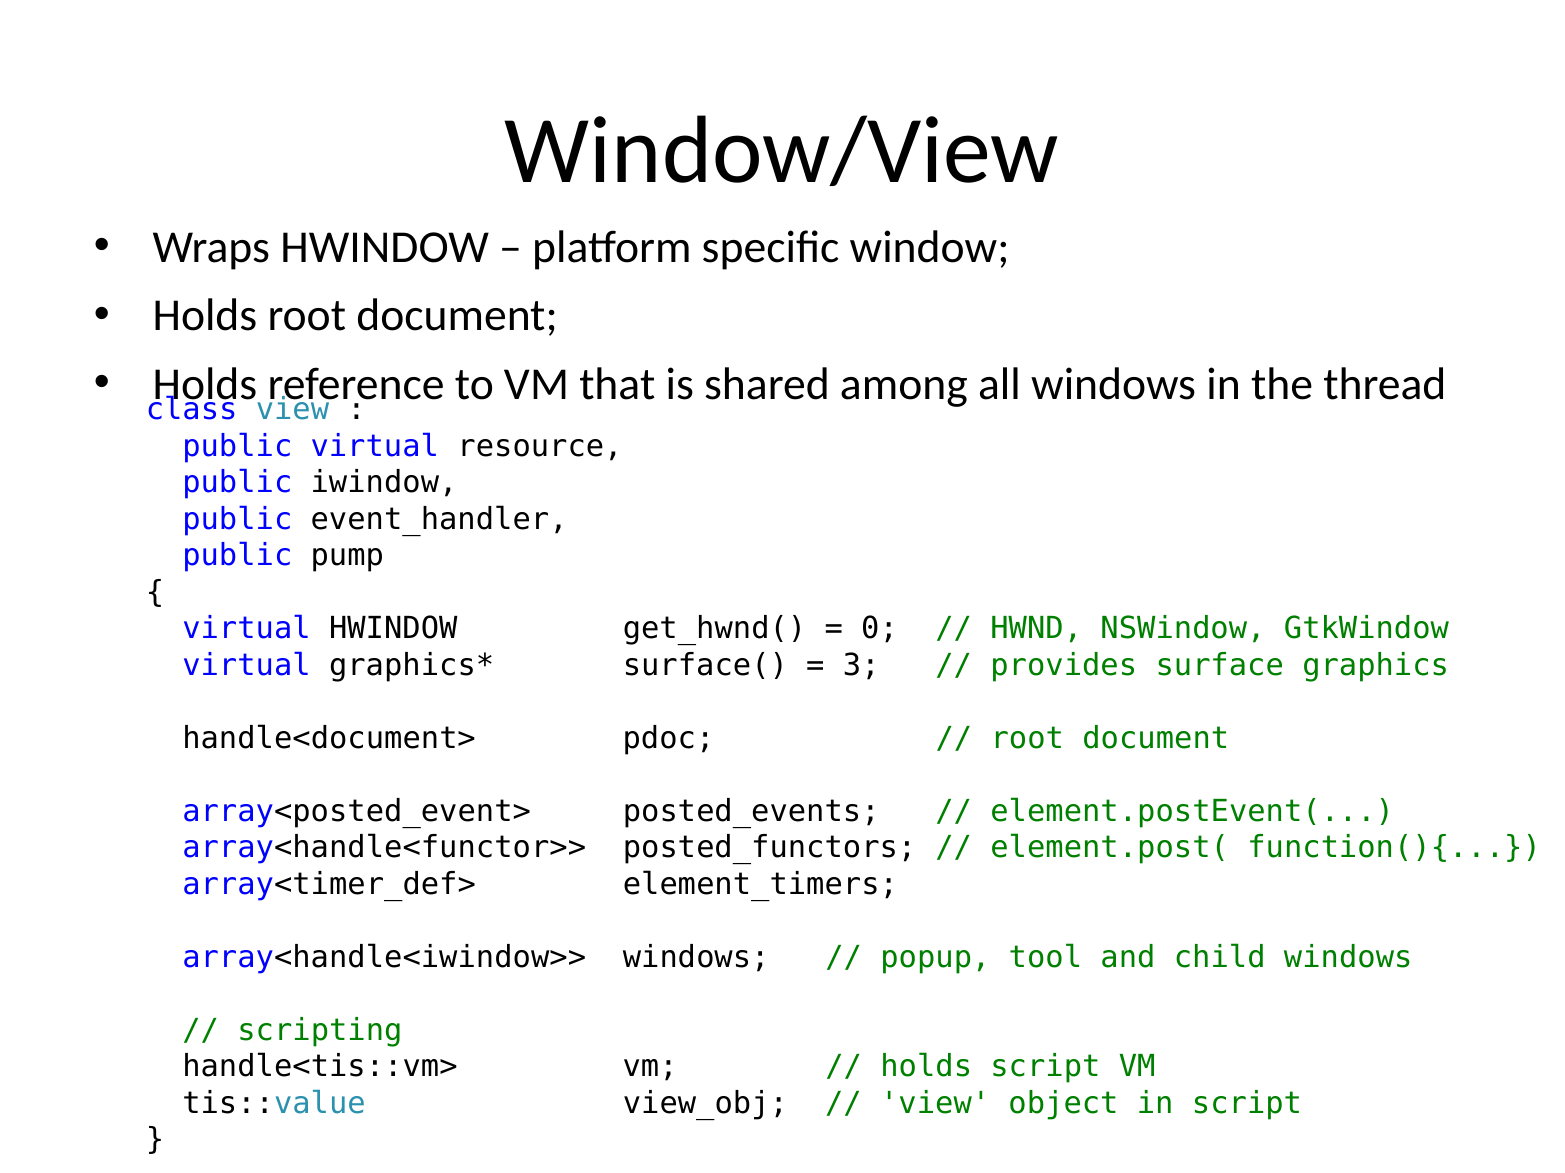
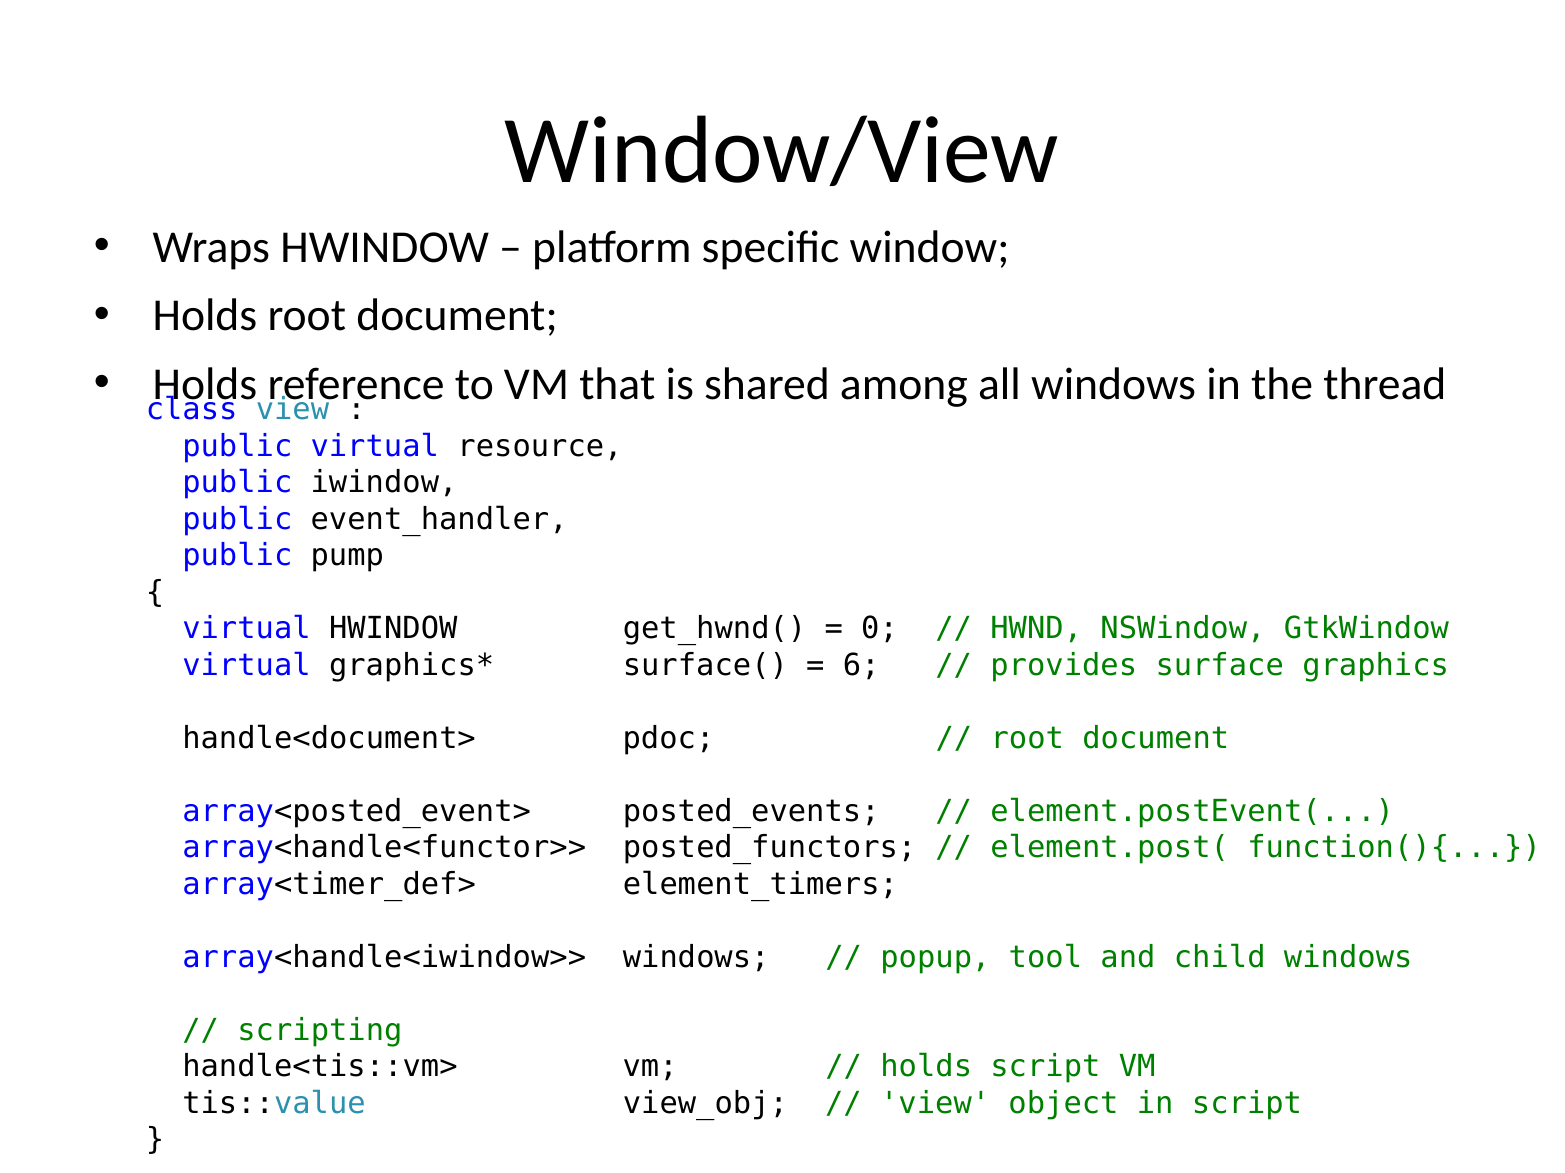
3: 3 -> 6
